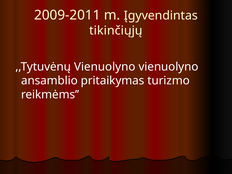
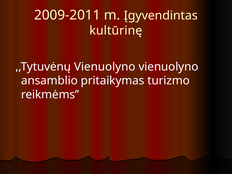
tikinčiųjų: tikinčiųjų -> kultūrinę
